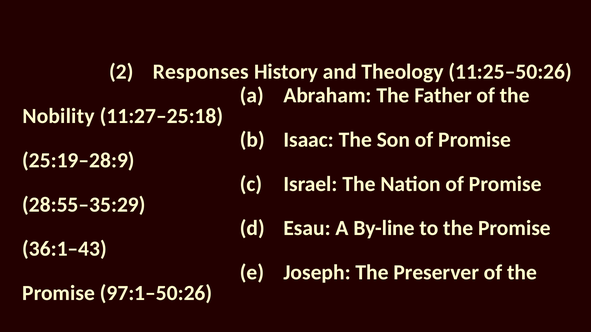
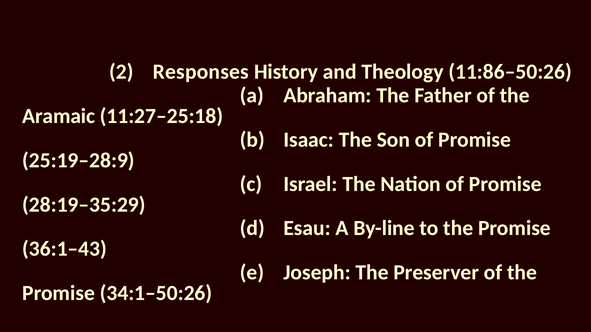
11:25–50:26: 11:25–50:26 -> 11:86–50:26
Nobility: Nobility -> Aramaic
28:55–35:29: 28:55–35:29 -> 28:19–35:29
97:1–50:26: 97:1–50:26 -> 34:1–50:26
